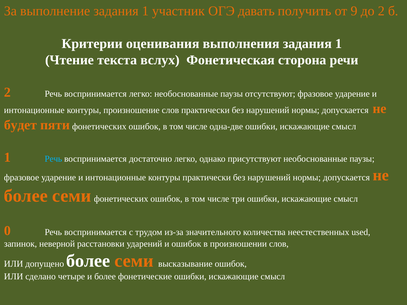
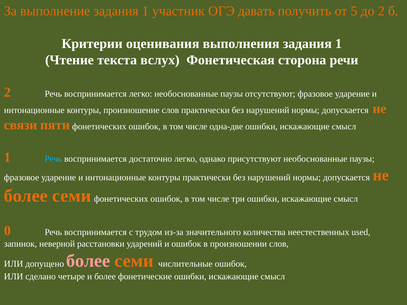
9: 9 -> 5
будет: будет -> связи
более at (88, 261) colour: white -> pink
высказывание: высказывание -> числительные
